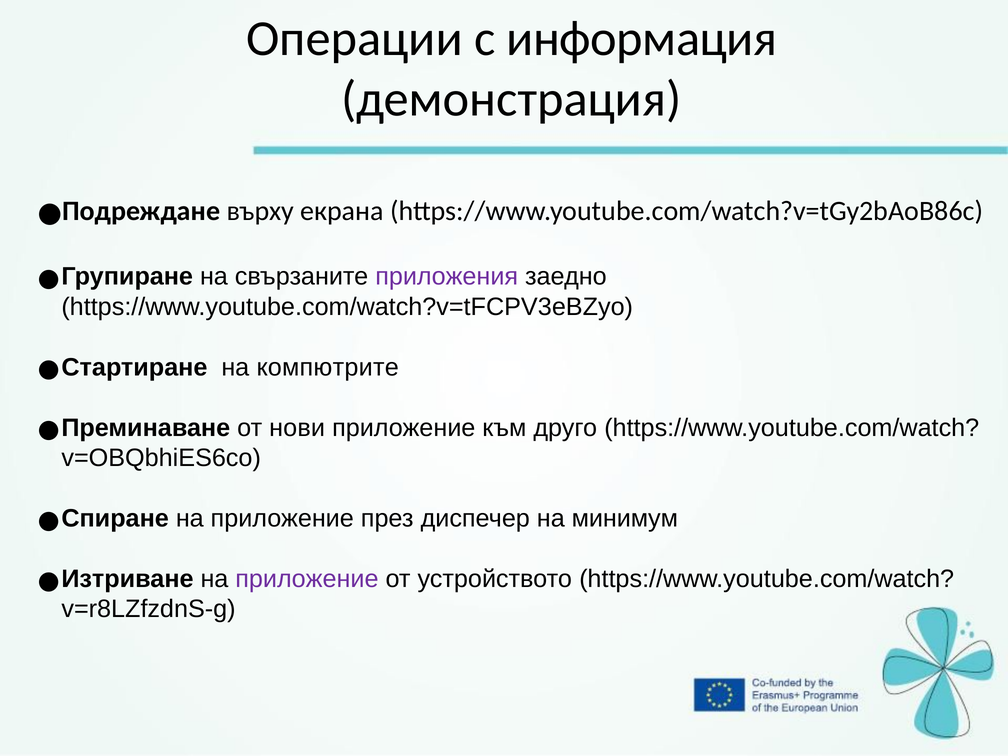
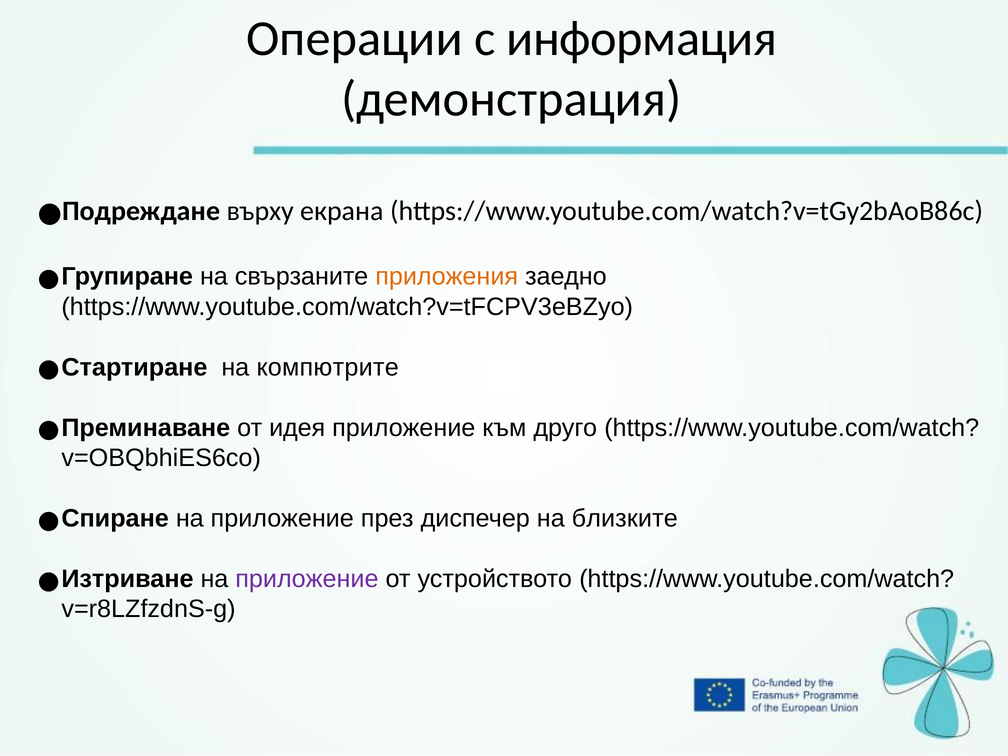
приложения colour: purple -> orange
нови: нови -> идея
минимум: минимум -> близките
